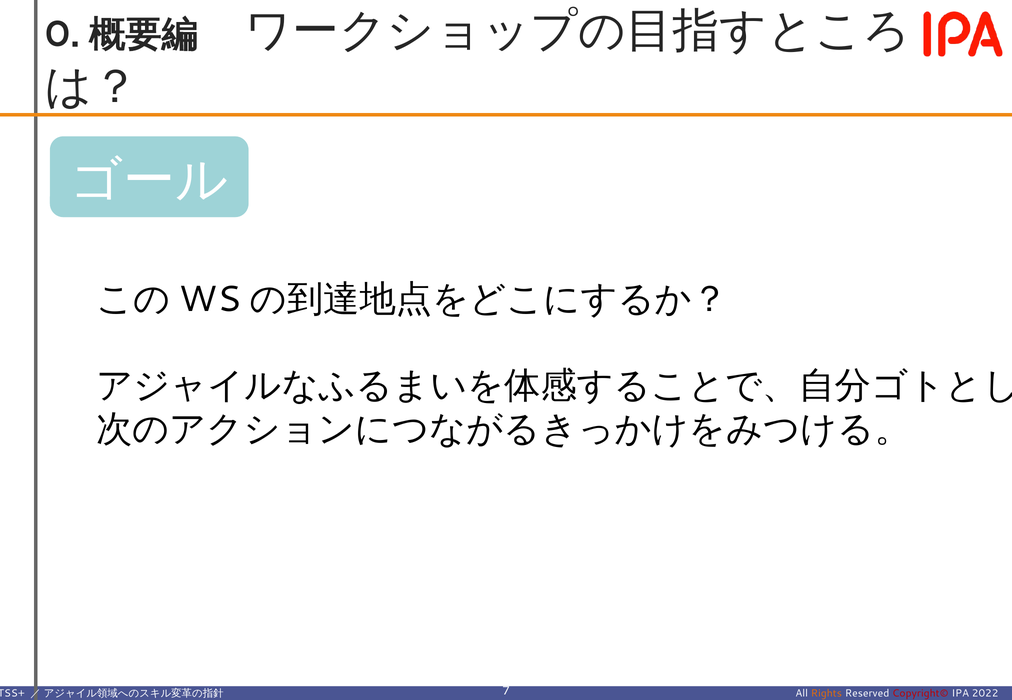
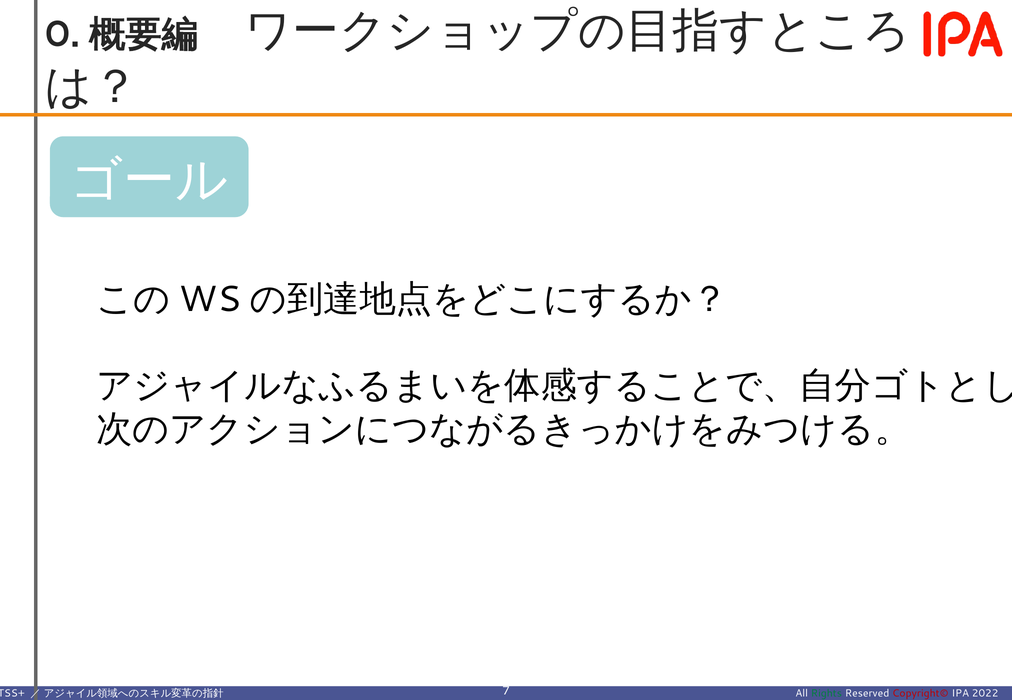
Rights colour: orange -> green
